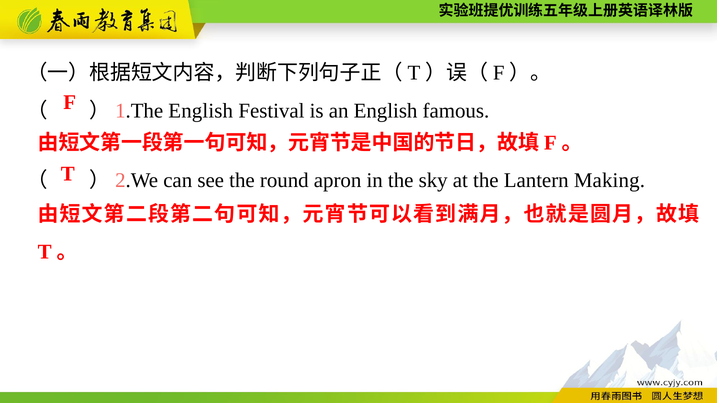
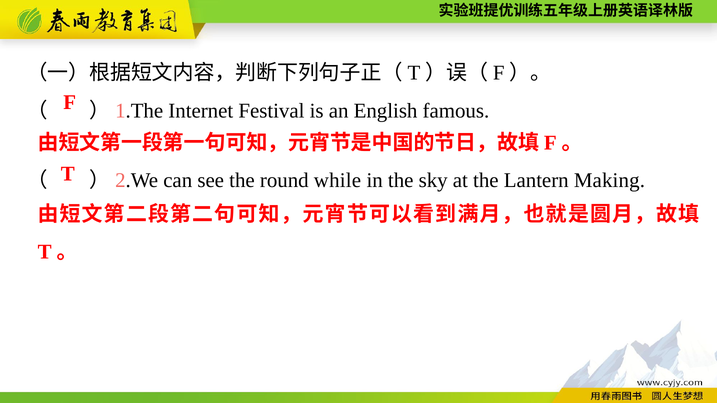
English at (201, 111): English -> Internet
apron: apron -> while
